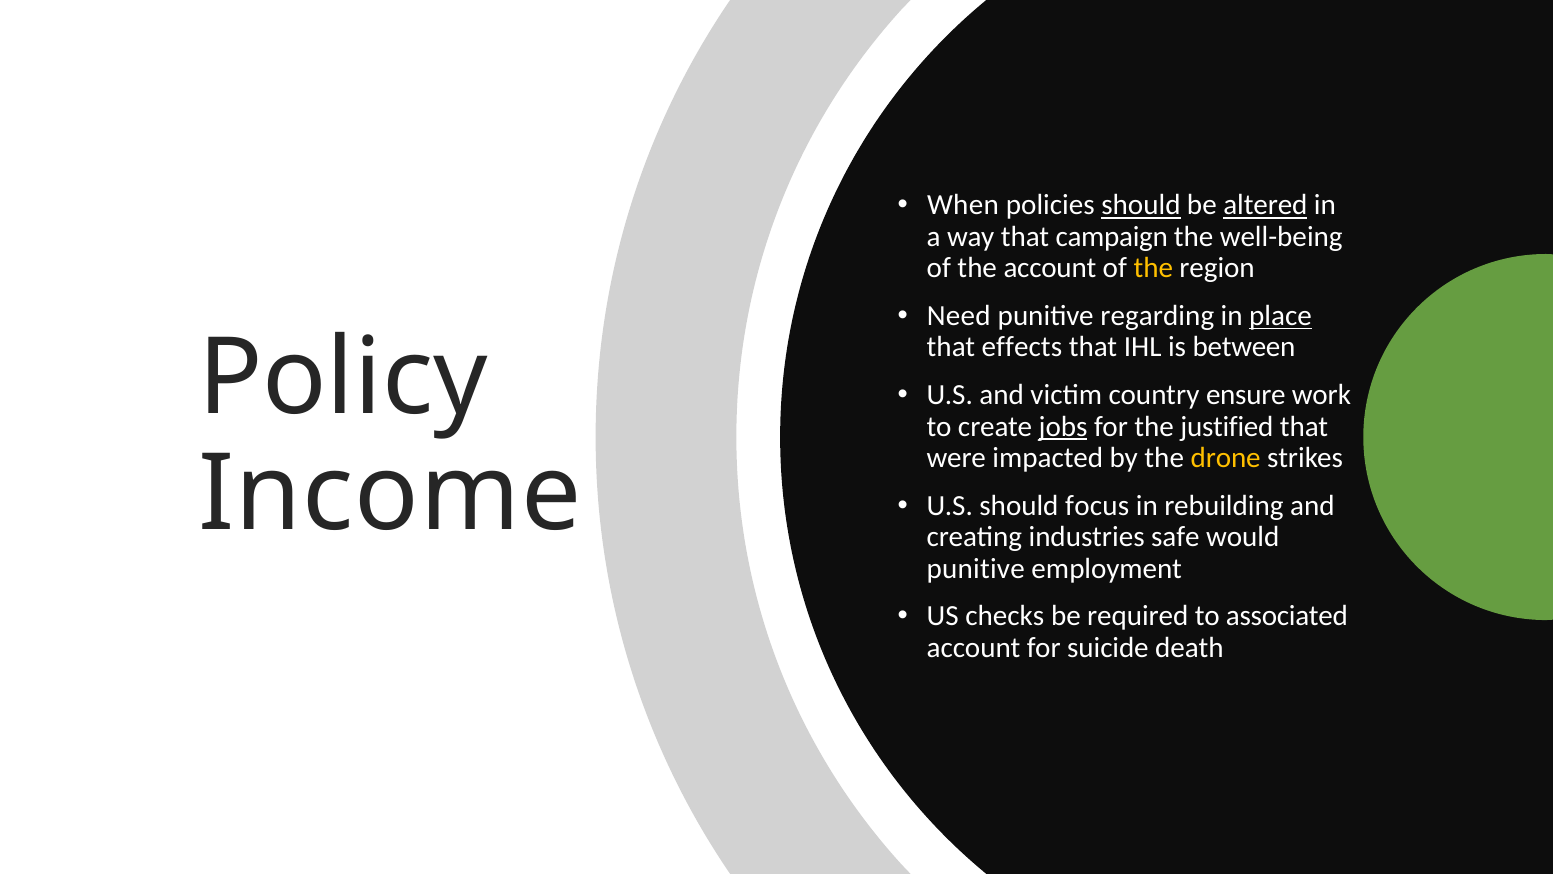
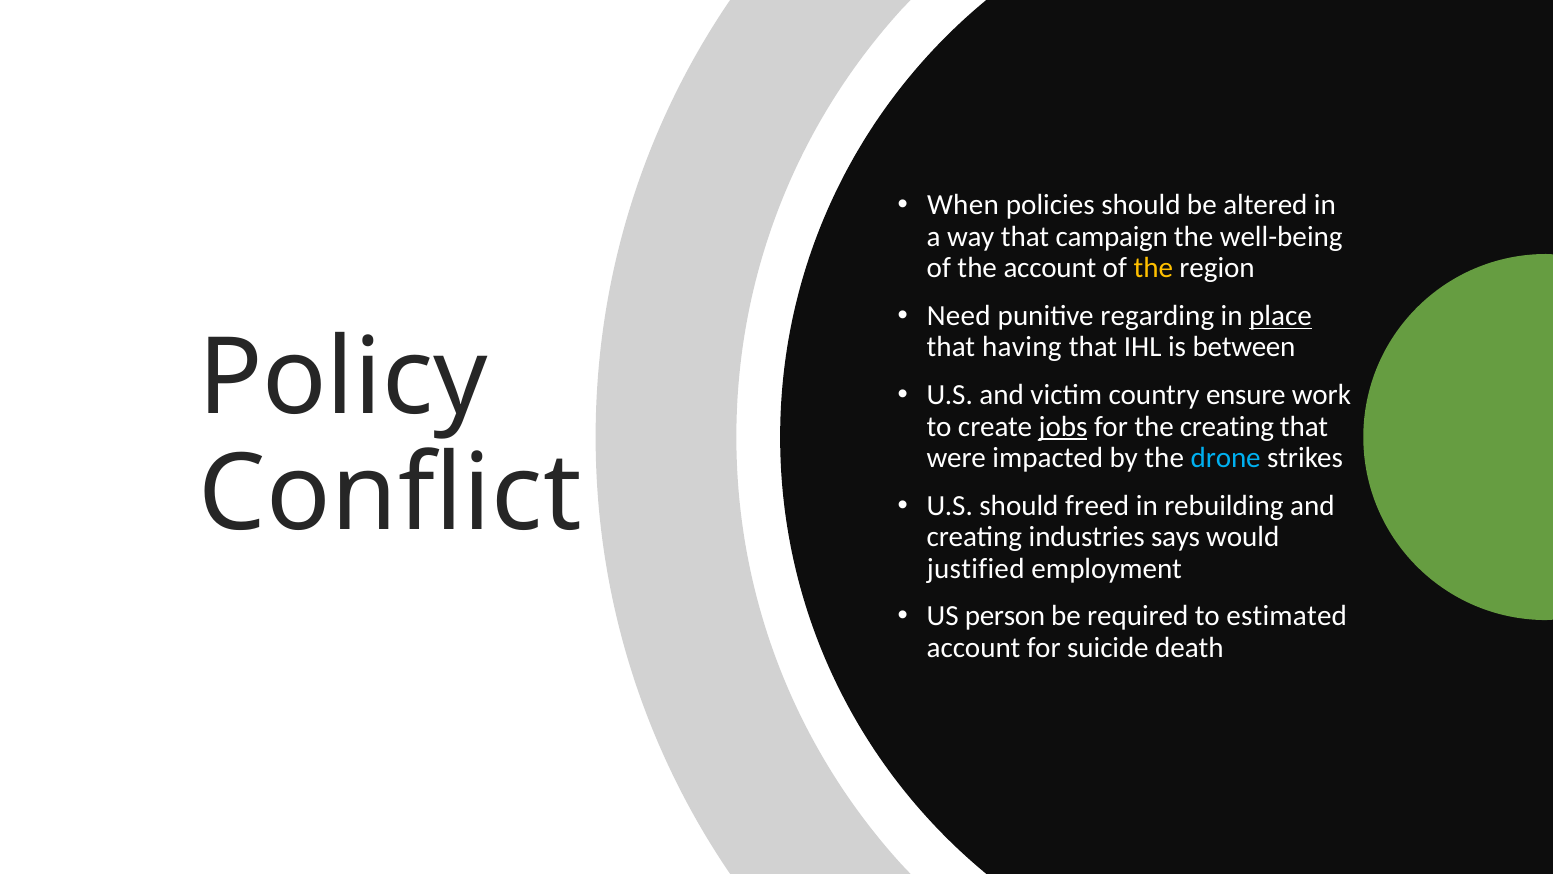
should at (1141, 205) underline: present -> none
altered underline: present -> none
effects: effects -> having
the justified: justified -> creating
drone colour: yellow -> light blue
Income: Income -> Conflict
focus: focus -> freed
safe: safe -> says
punitive at (976, 568): punitive -> justified
checks: checks -> person
associated: associated -> estimated
